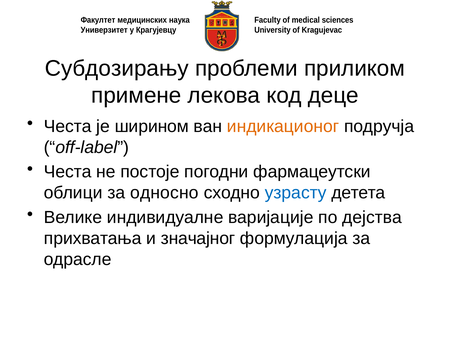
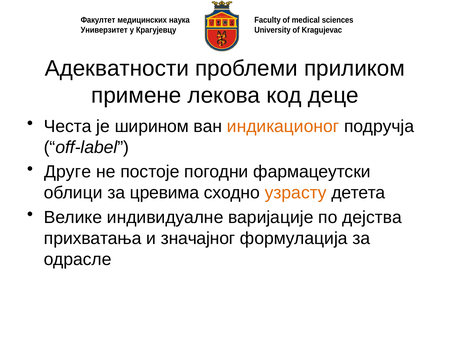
Субдозирању: Субдозирању -> Адекватности
Честа at (68, 172): Честа -> Друге
односно: односно -> цревима
узрасту colour: blue -> orange
